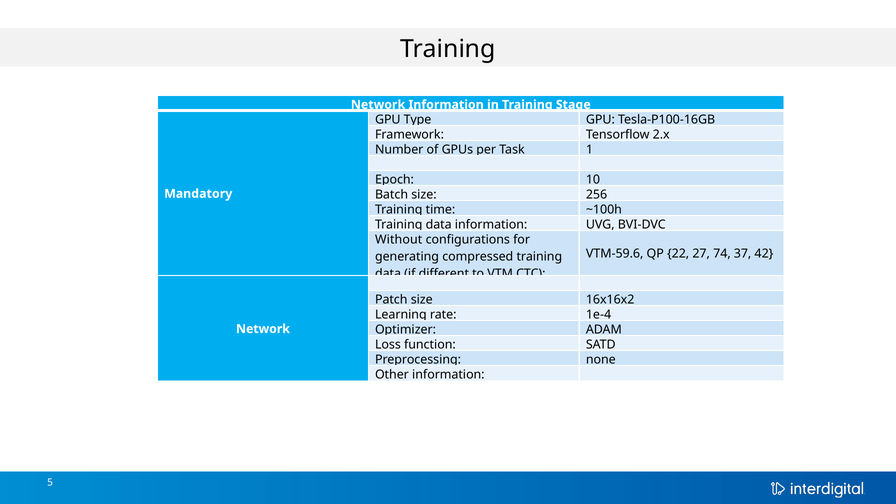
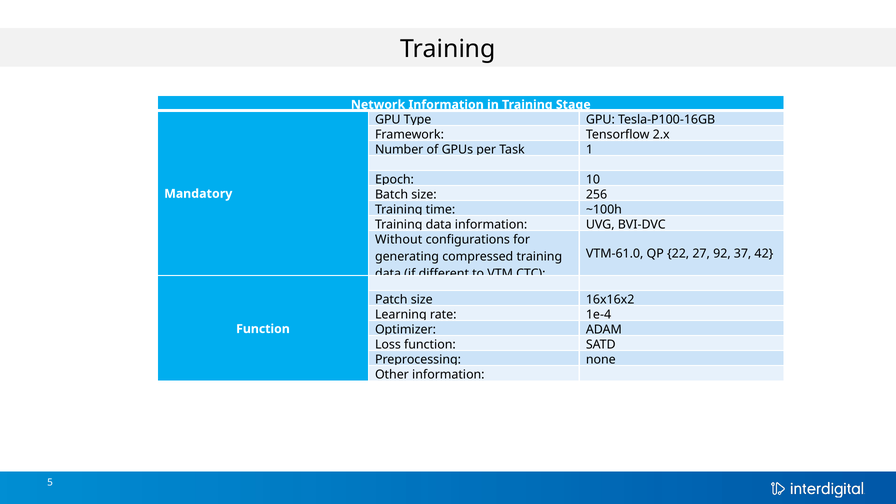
VTM-59.6: VTM-59.6 -> VTM-61.0
74: 74 -> 92
Network at (263, 329): Network -> Function
